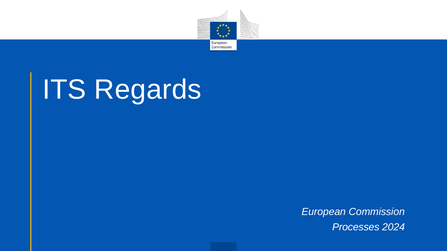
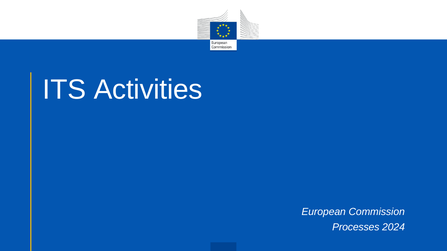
Regards: Regards -> Activities
